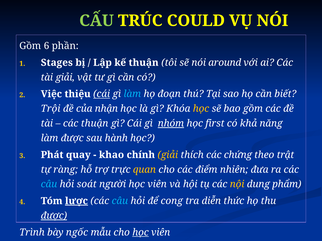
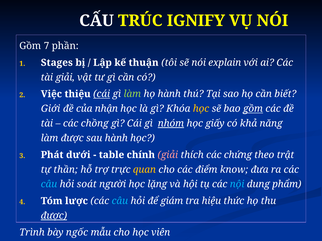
CẤU colour: light green -> white
COULD: COULD -> IGNIFY
6: 6 -> 7
around: around -> explain
làm at (132, 94) colour: light blue -> light green
họ đoạn: đoạn -> hành
Trội: Trội -> Giới
gồm at (253, 109) underline: none -> present
các thuận: thuận -> chồng
first: first -> giấy
quay: quay -> dưới
khao: khao -> table
giải at (168, 155) colour: yellow -> pink
ràng: ràng -> thần
nhiên: nhiên -> know
người học viên: viên -> lặng
nội colour: yellow -> light blue
lược underline: present -> none
cong: cong -> giám
diễn: diễn -> hiệu
học at (141, 233) underline: present -> none
